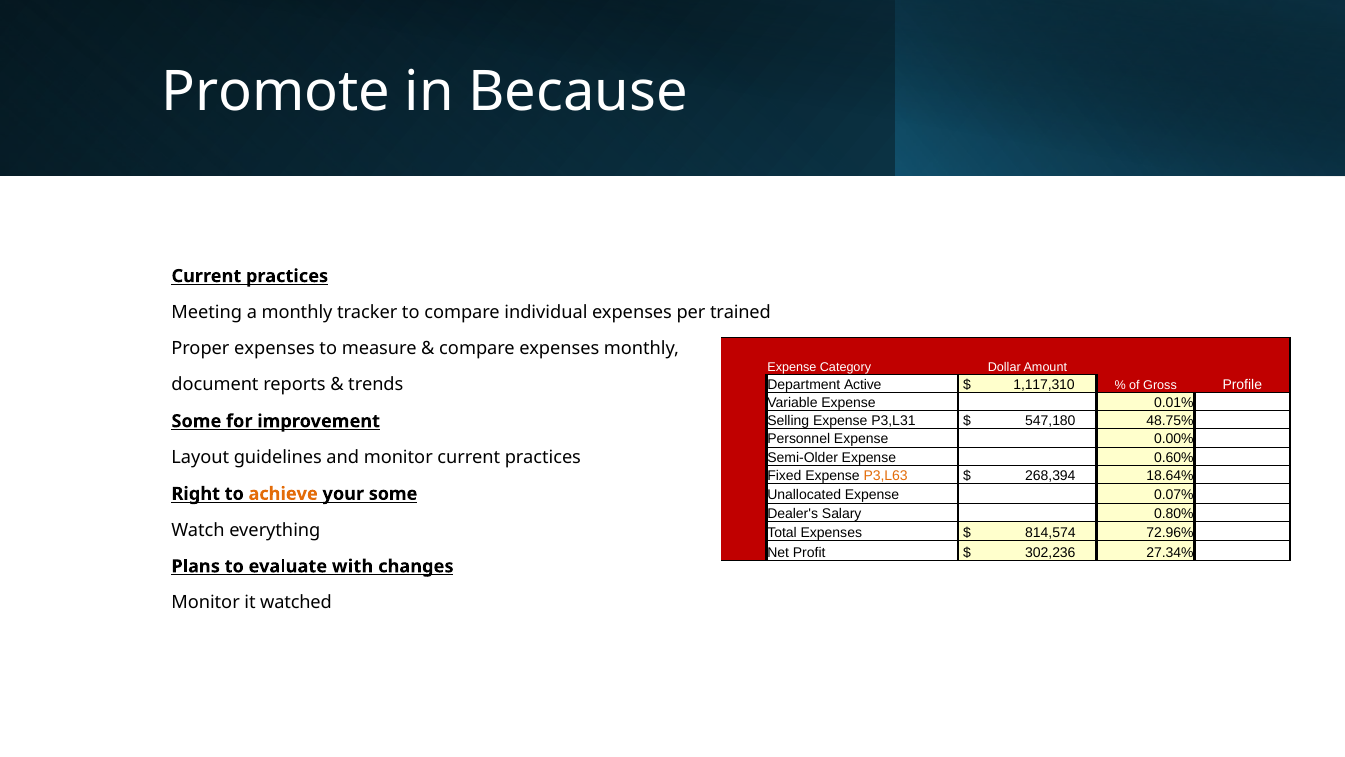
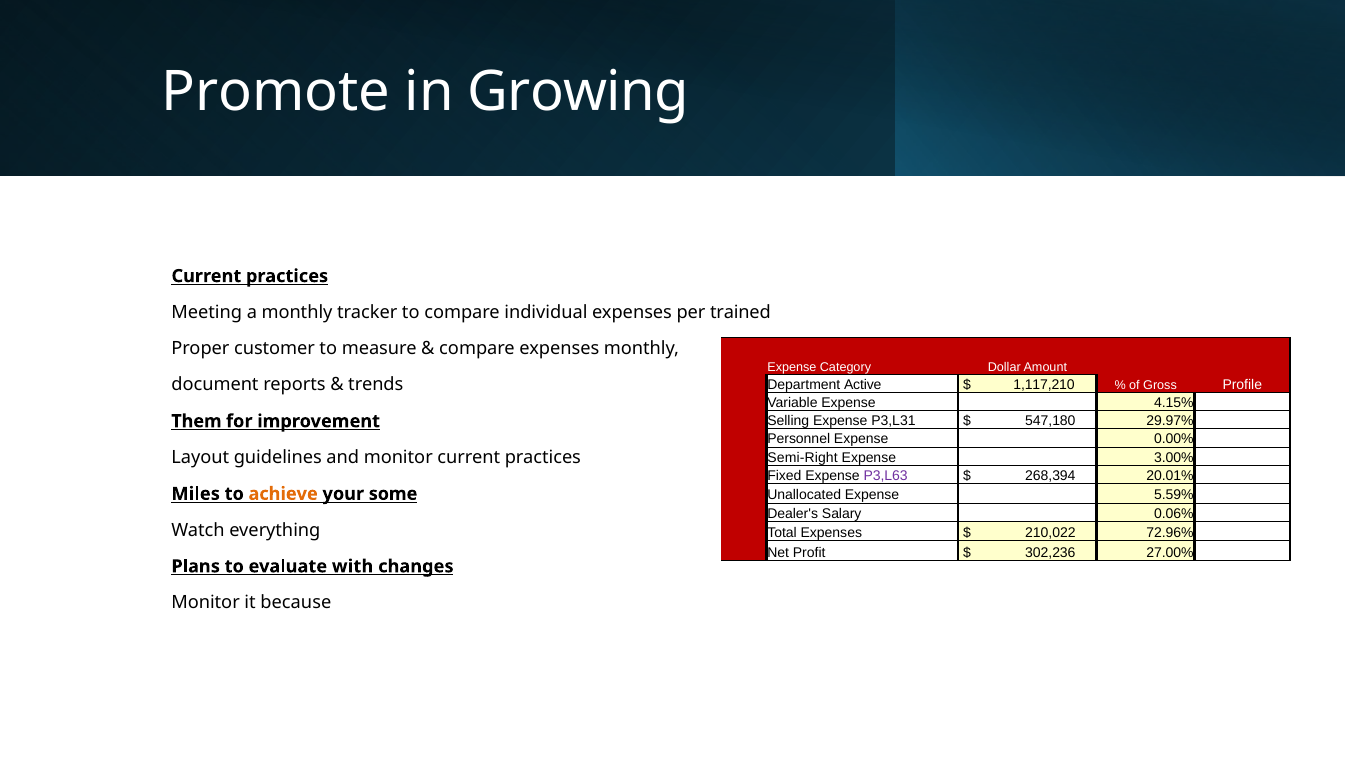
Because: Because -> Growing
Proper expenses: expenses -> customer
1,117,310: 1,117,310 -> 1,117,210
0.01%: 0.01% -> 4.15%
48.75%: 48.75% -> 29.97%
Some at (196, 421): Some -> Them
Semi-Older: Semi-Older -> Semi-Right
0.60%: 0.60% -> 3.00%
P3,L63 colour: orange -> purple
18.64%: 18.64% -> 20.01%
0.07%: 0.07% -> 5.59%
Right: Right -> Miles
0.80%: 0.80% -> 0.06%
814,574: 814,574 -> 210,022
27.34%: 27.34% -> 27.00%
watched: watched -> because
